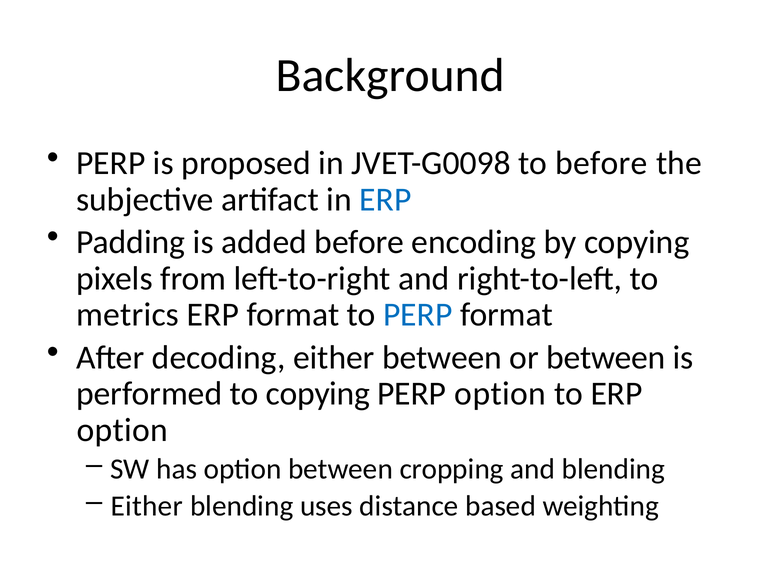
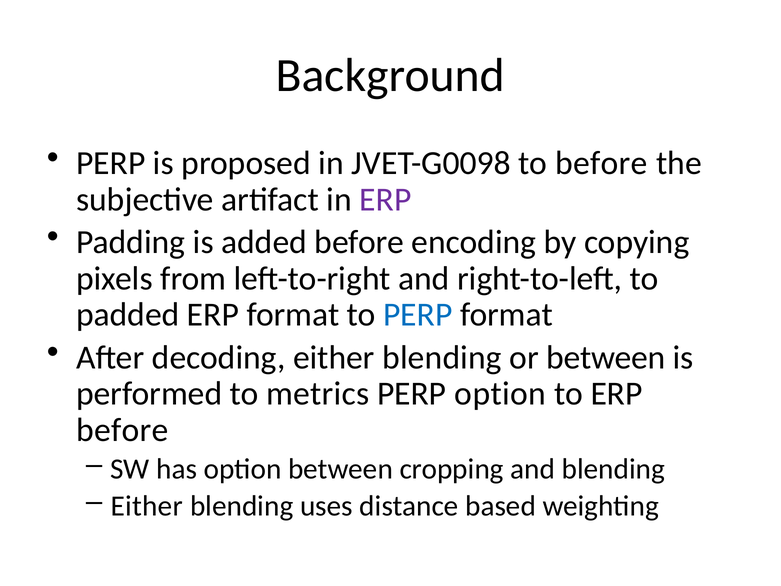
ERP at (385, 199) colour: blue -> purple
metrics: metrics -> padded
decoding either between: between -> blending
to copying: copying -> metrics
option at (122, 430): option -> before
